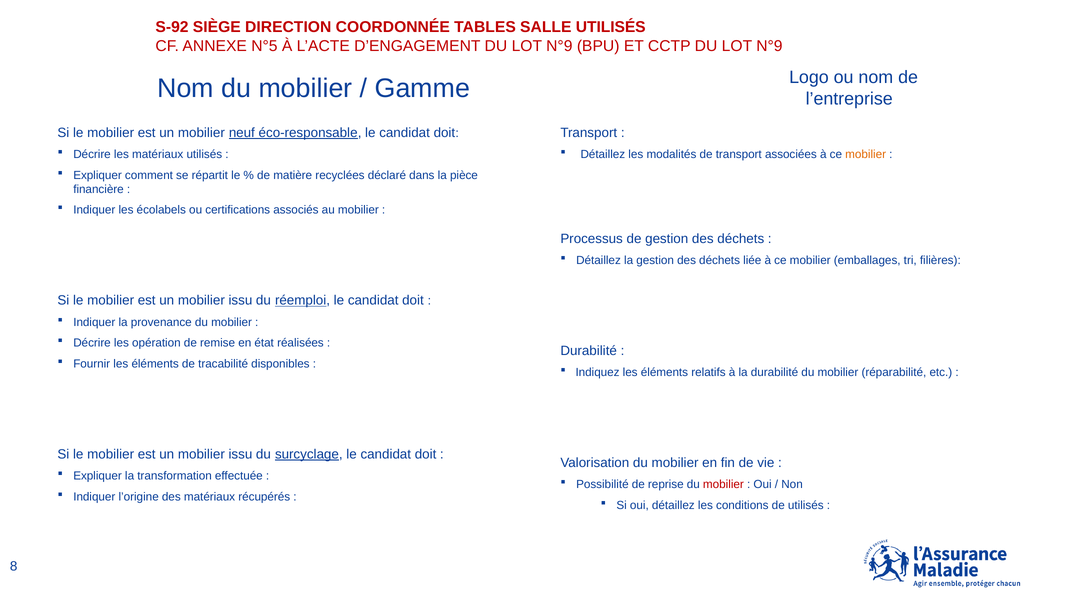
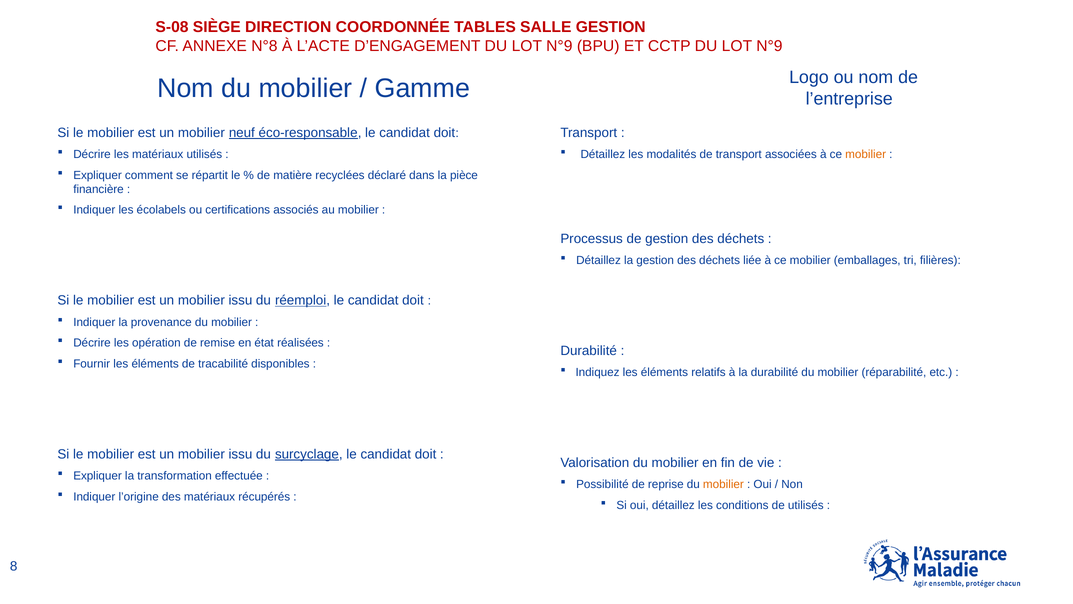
S-92: S-92 -> S-08
SALLE UTILISÉS: UTILISÉS -> GESTION
N°5: N°5 -> N°8
mobilier at (723, 484) colour: red -> orange
